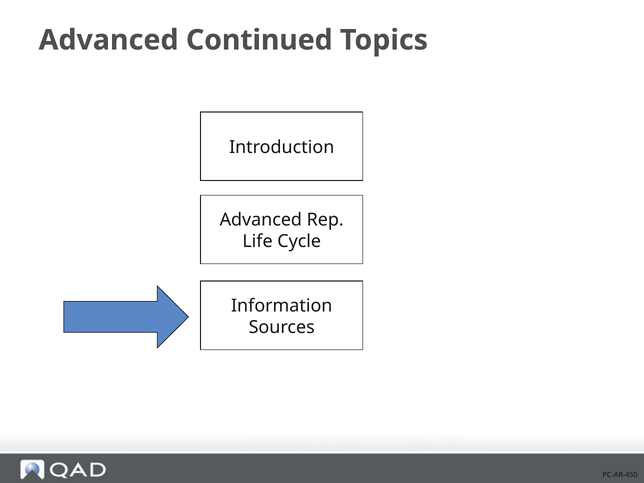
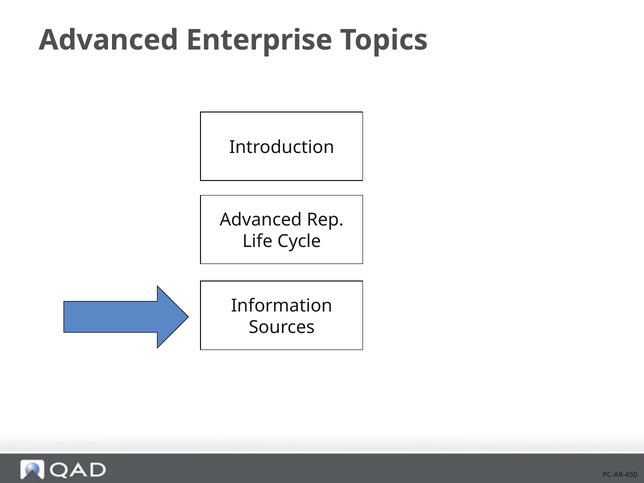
Continued: Continued -> Enterprise
